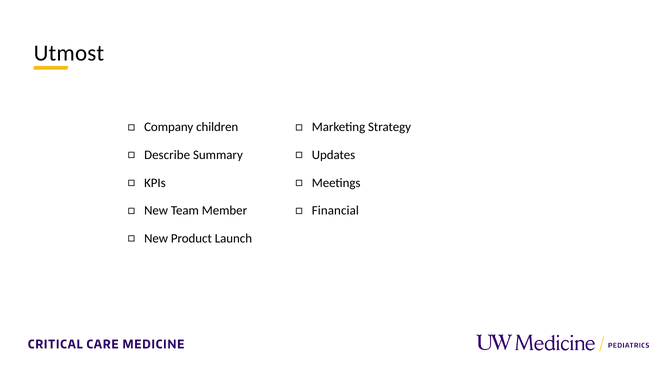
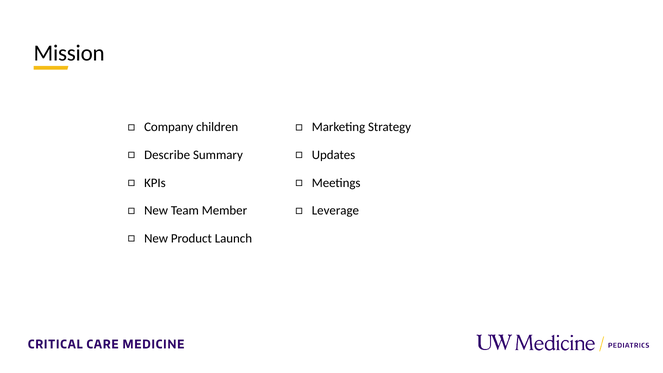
Utmost: Utmost -> Mission
Financial: Financial -> Leverage
